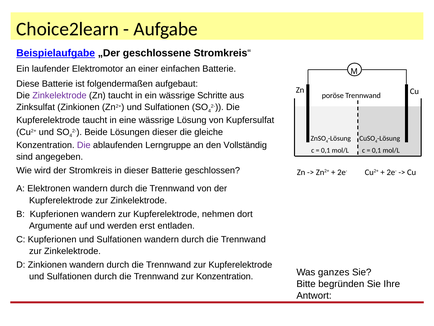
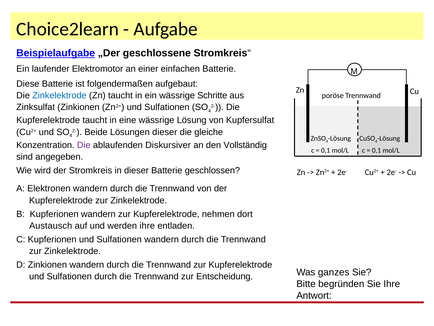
Zinkelektrode at (59, 95) colour: purple -> blue
Lerngruppe: Lerngruppe -> Diskursiver
Argumente: Argumente -> Austausch
werden erst: erst -> ihre
zur Konzentration: Konzentration -> Entscheidung
